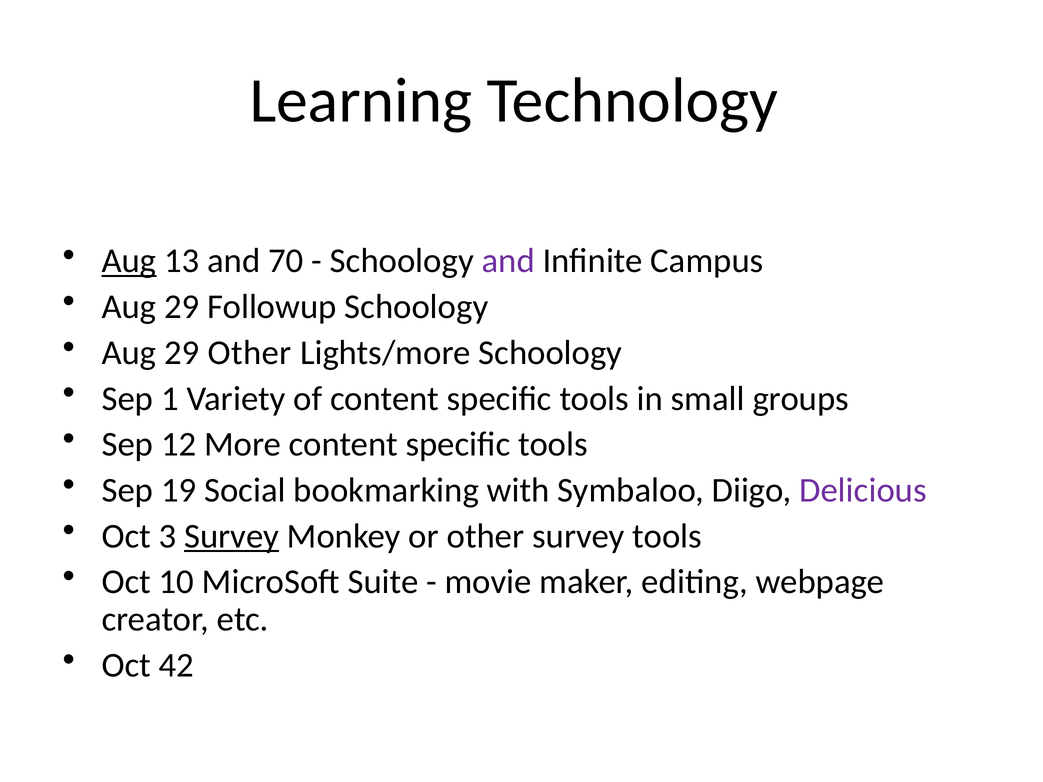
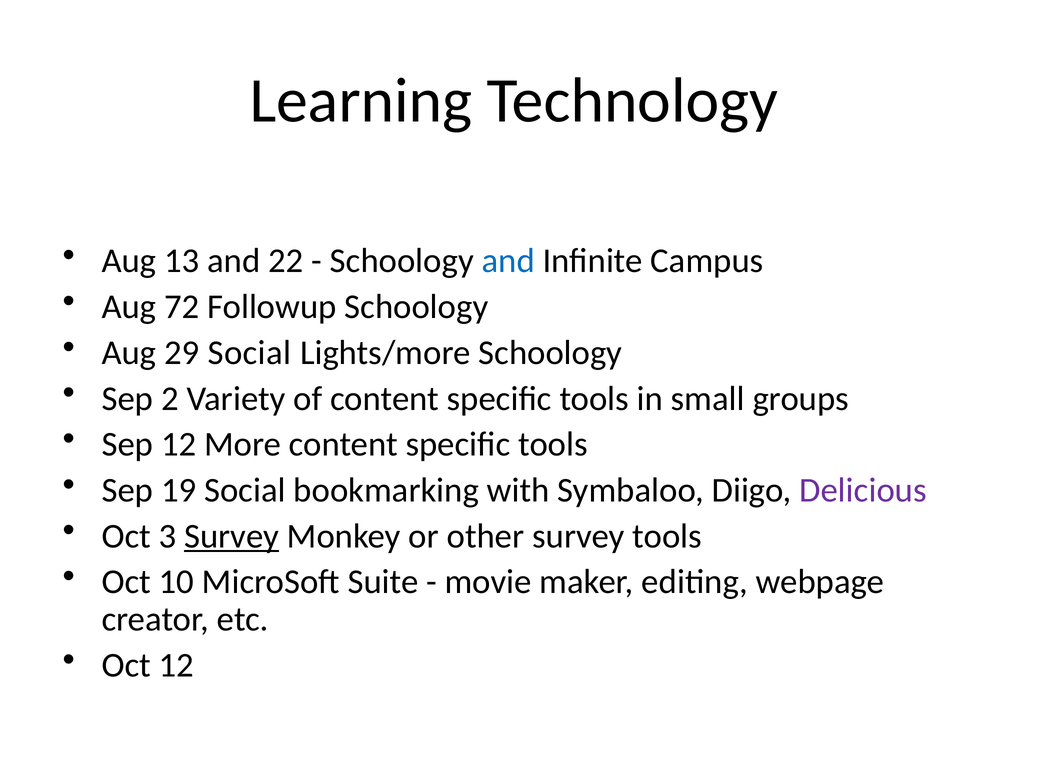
Aug at (129, 261) underline: present -> none
70: 70 -> 22
and at (508, 261) colour: purple -> blue
29 at (182, 307): 29 -> 72
29 Other: Other -> Social
1: 1 -> 2
Oct 42: 42 -> 12
